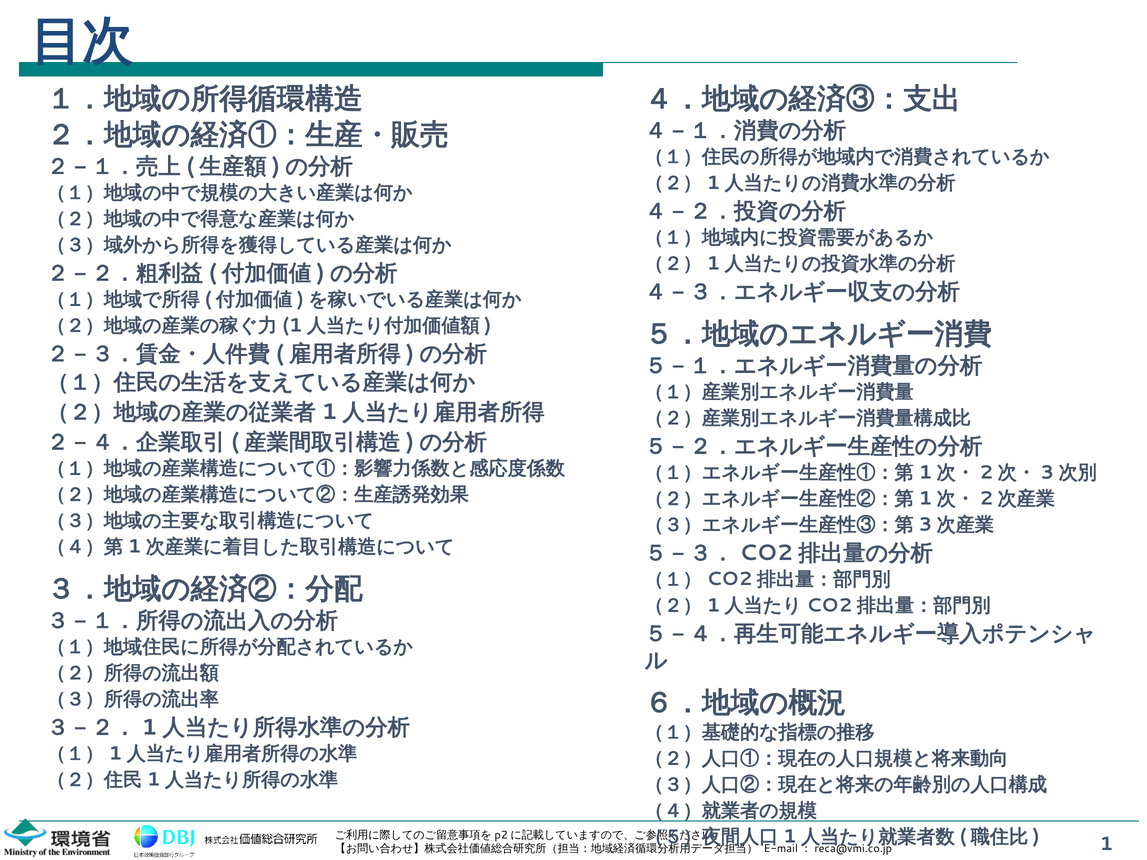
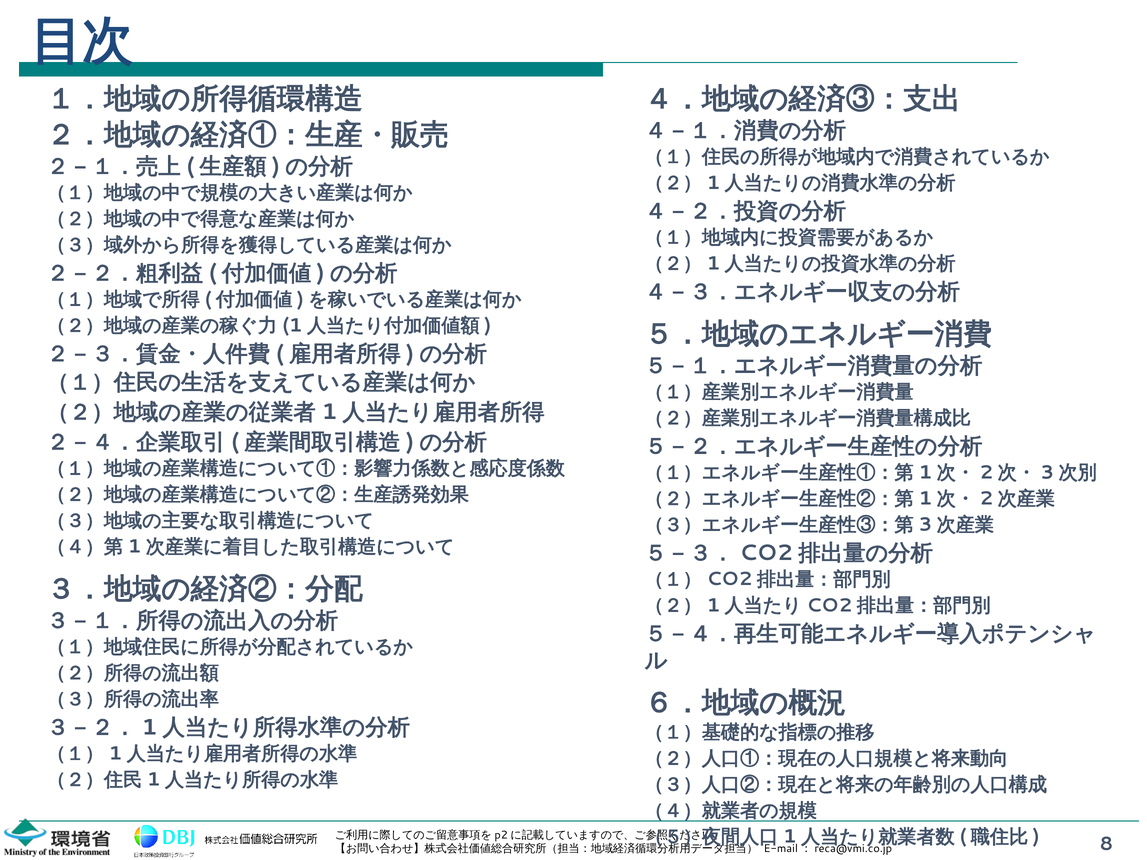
1: 1 -> 8
